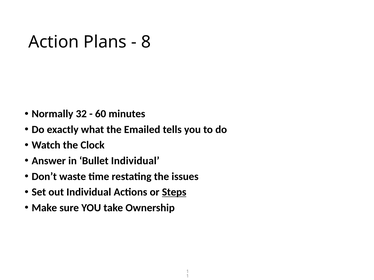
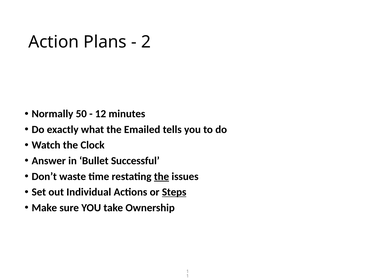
8: 8 -> 2
32: 32 -> 50
60: 60 -> 12
Bullet Individual: Individual -> Successful
the at (162, 177) underline: none -> present
